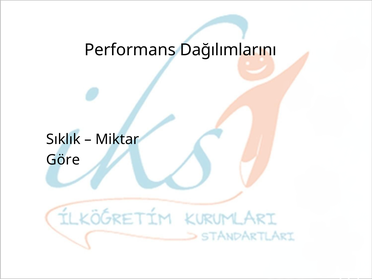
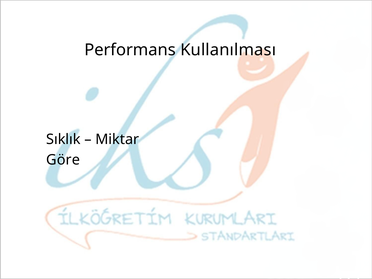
Dağılımlarını: Dağılımlarını -> Kullanılması
